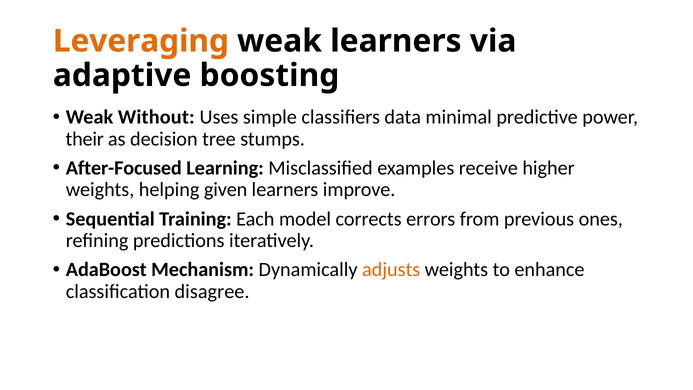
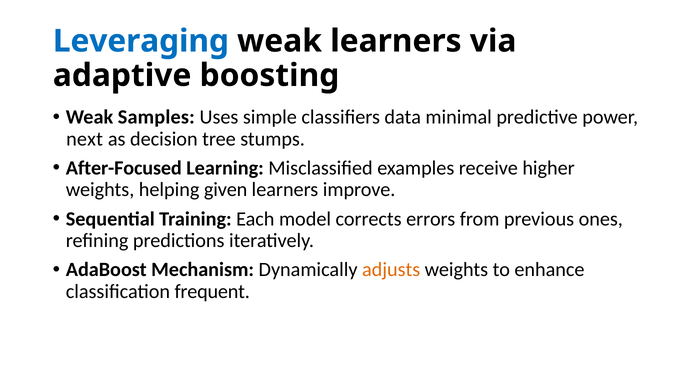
Leveraging colour: orange -> blue
Without: Without -> Samples
their: their -> next
disagree: disagree -> frequent
